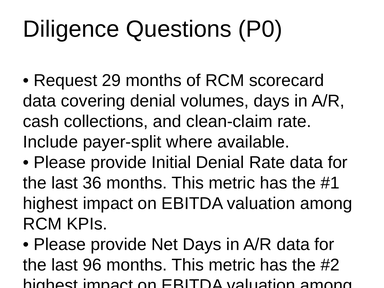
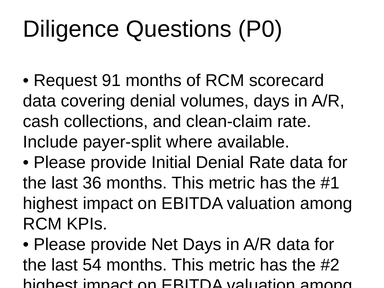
29: 29 -> 91
96: 96 -> 54
